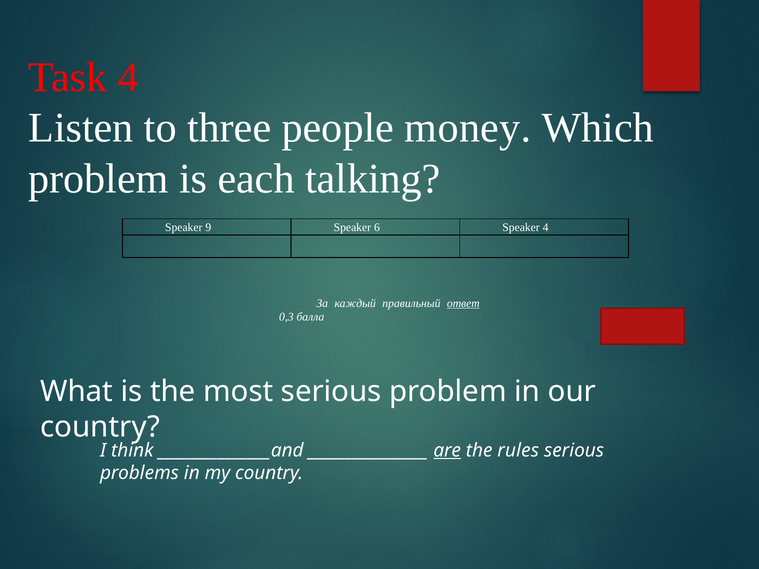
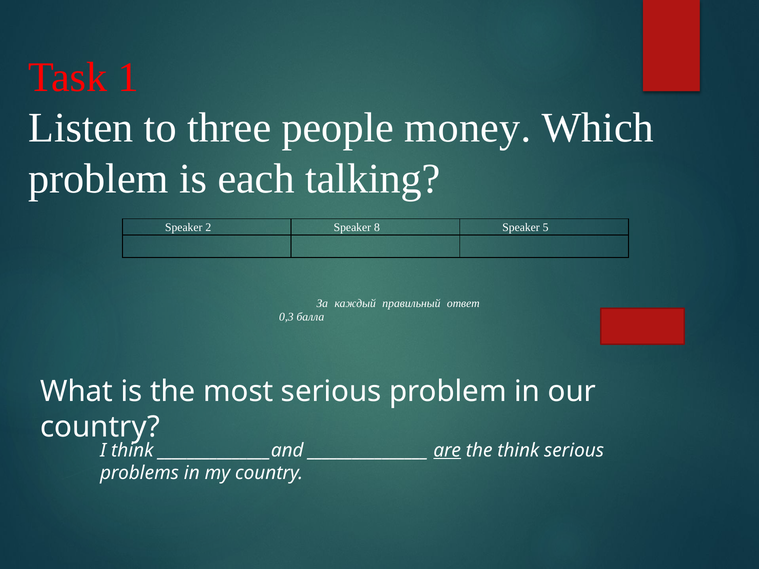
Task 4: 4 -> 1
9: 9 -> 2
6: 6 -> 8
Speaker 4: 4 -> 5
ответ underline: present -> none
the rules: rules -> think
